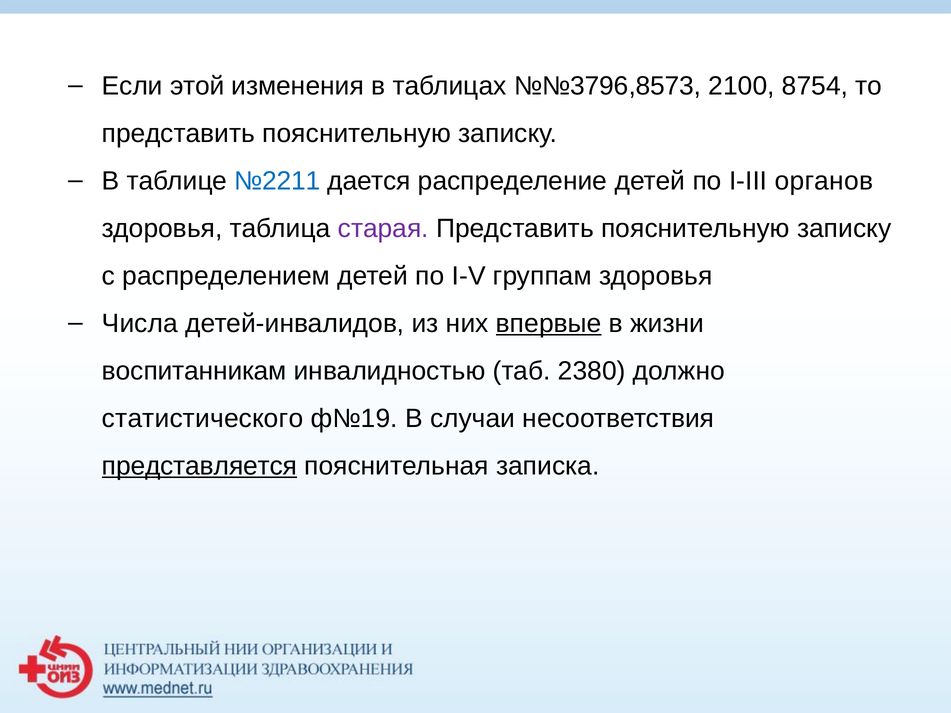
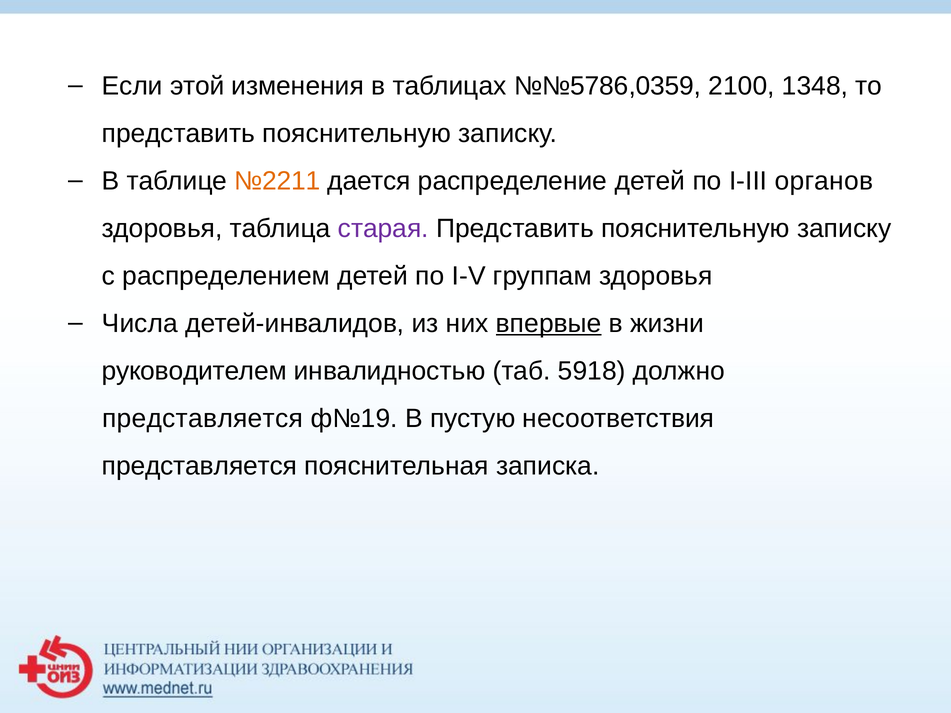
№№3796,8573: №№3796,8573 -> №№5786,0359
8754: 8754 -> 1348
№2211 colour: blue -> orange
воспитанникам: воспитанникам -> руководителем
2380: 2380 -> 5918
статистического at (203, 419): статистического -> представляется
случаи: случаи -> пустую
представляется at (200, 466) underline: present -> none
